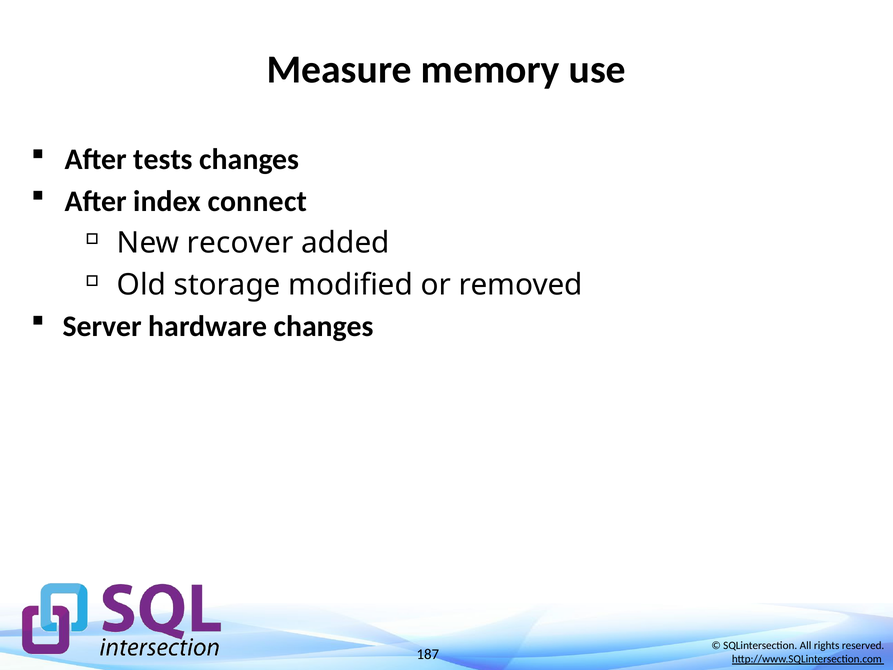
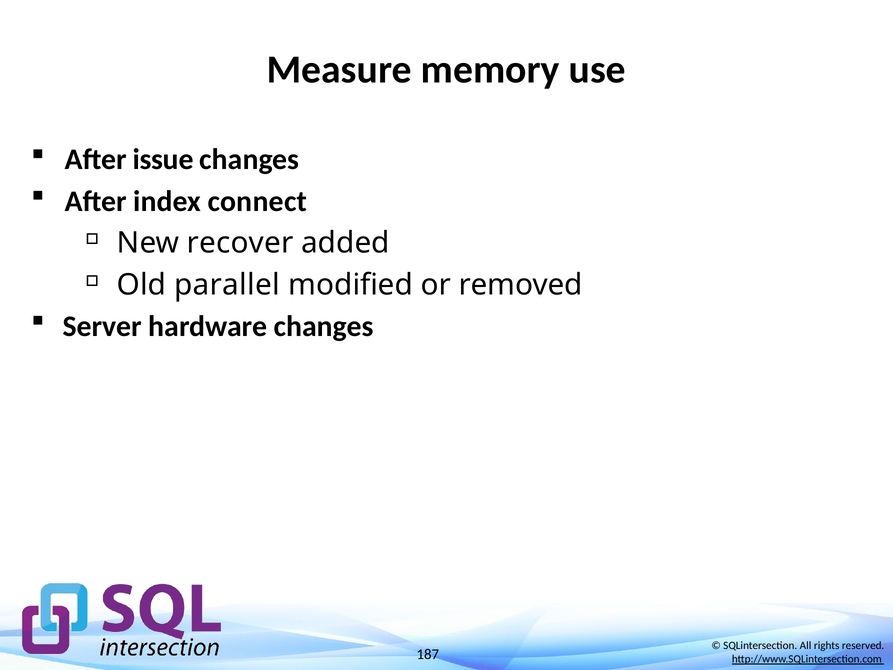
tests: tests -> issue
storage: storage -> parallel
